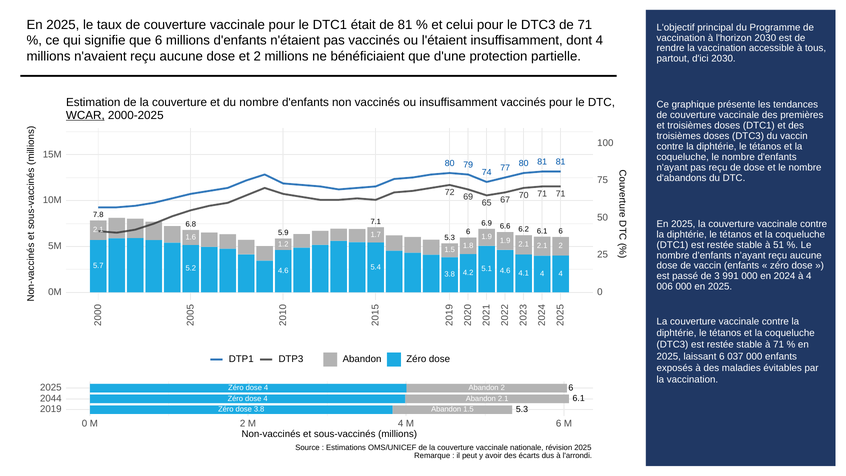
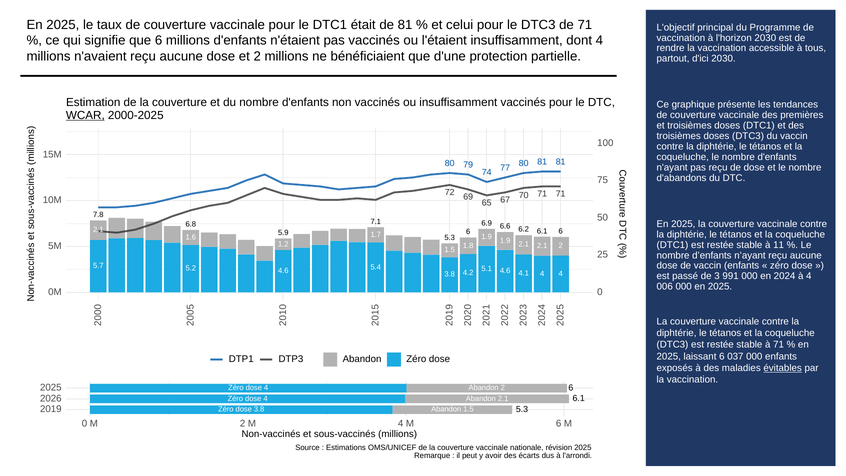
51: 51 -> 11
évitables underline: none -> present
2044: 2044 -> 2026
